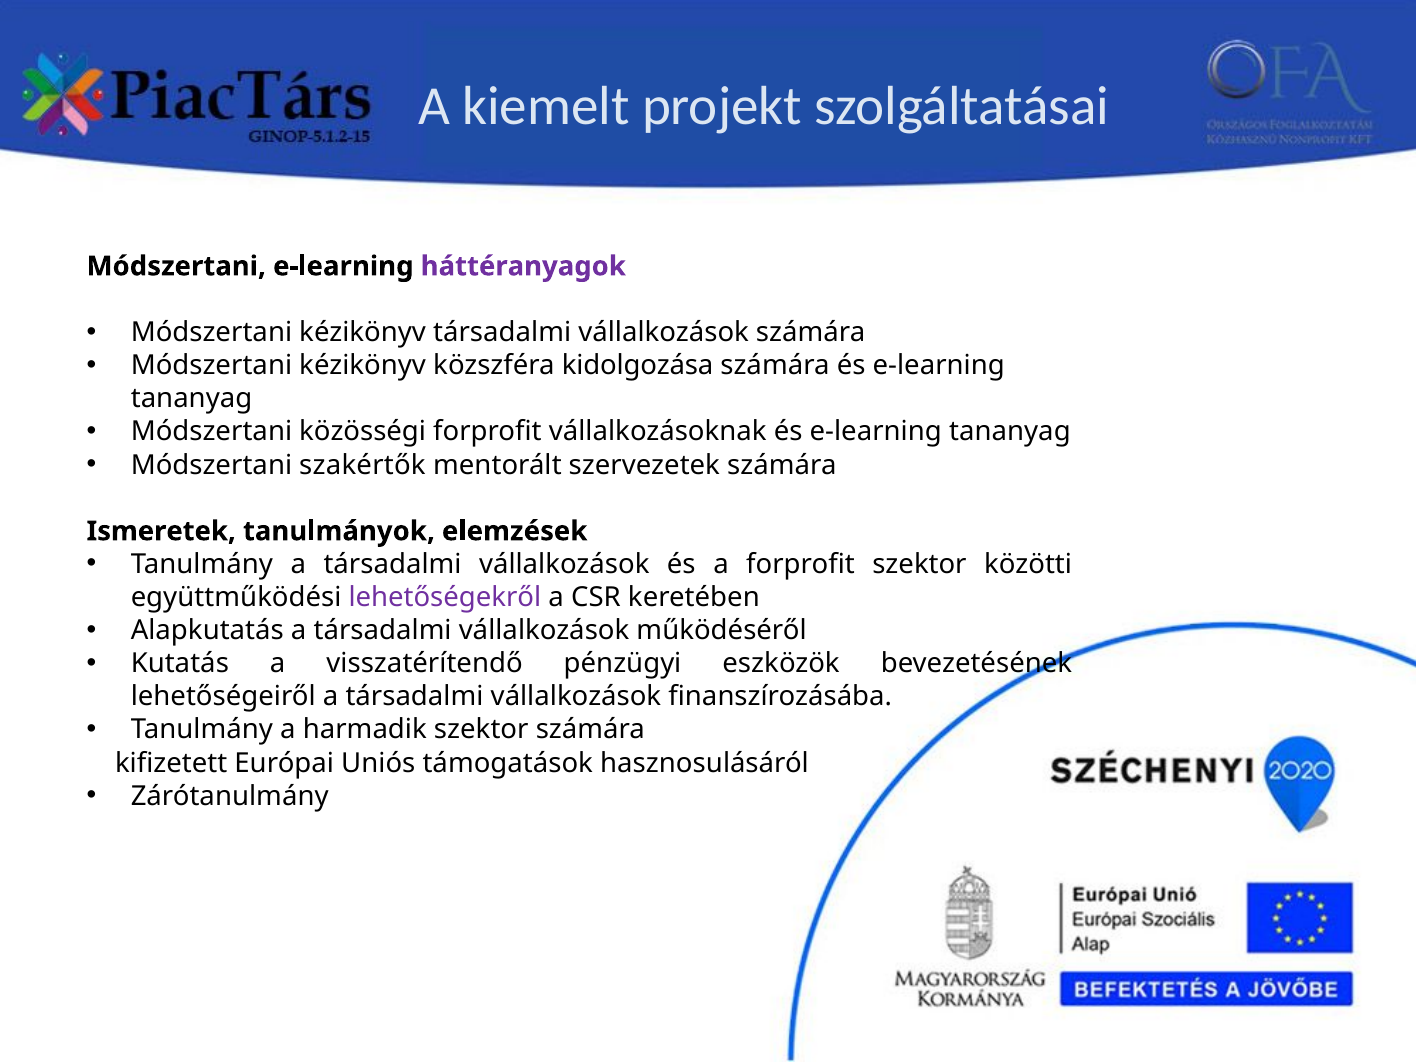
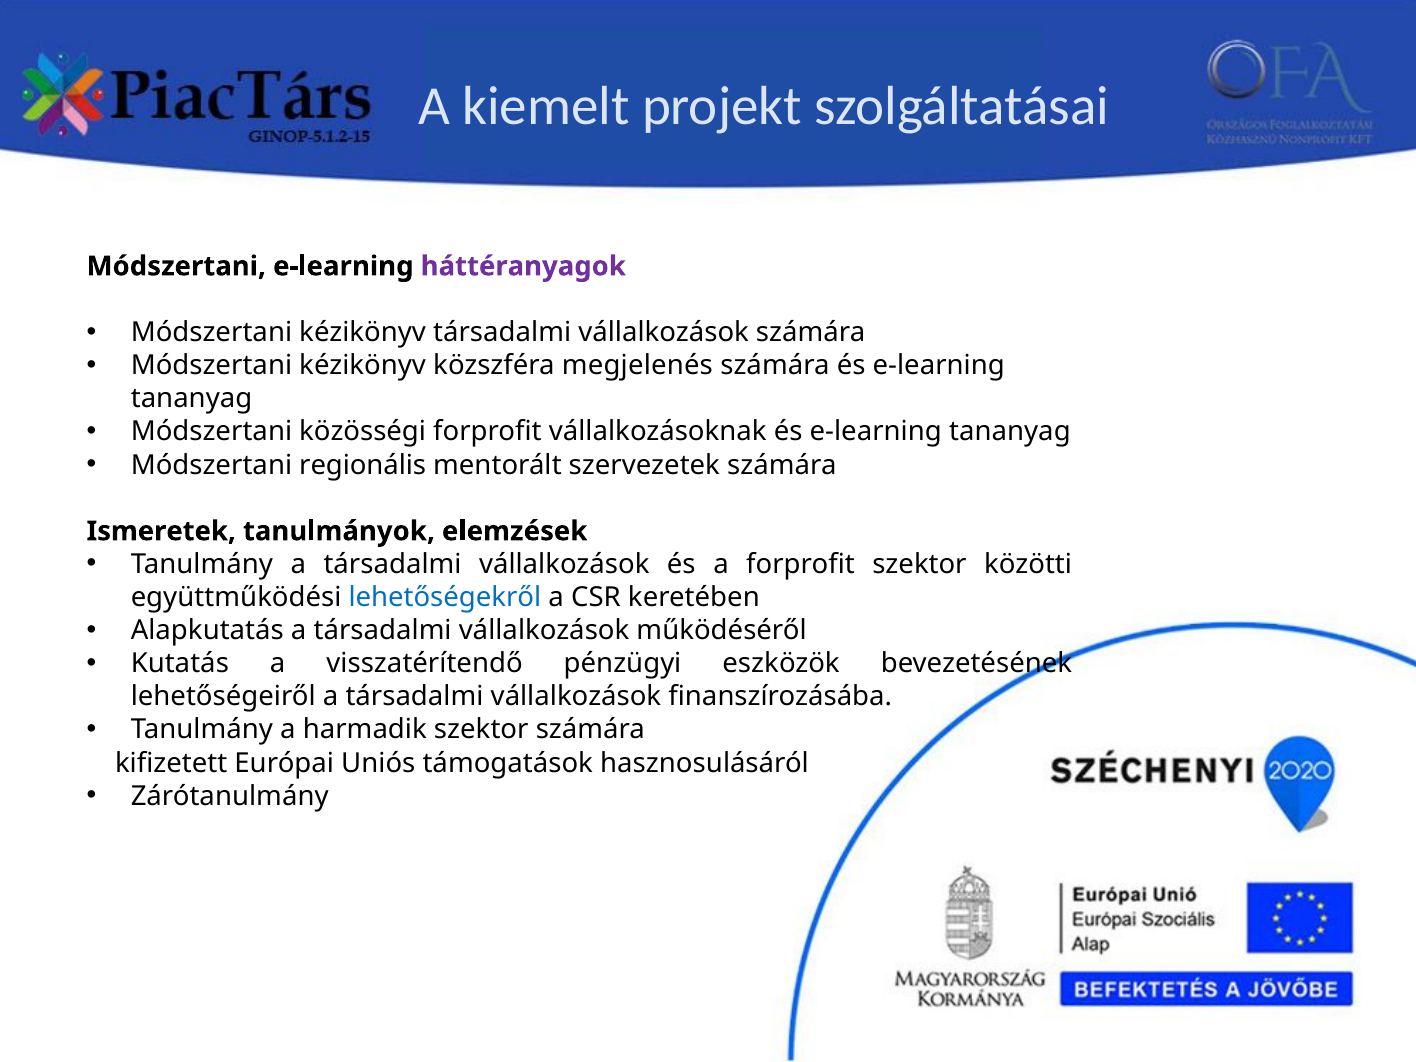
kidolgozása: kidolgozása -> megjelenés
szakértők: szakértők -> regionális
lehetőségekről colour: purple -> blue
